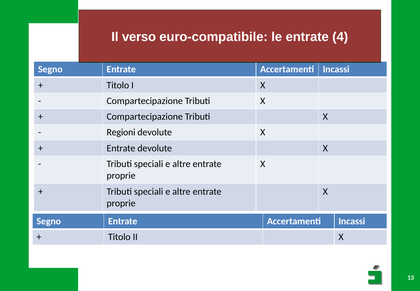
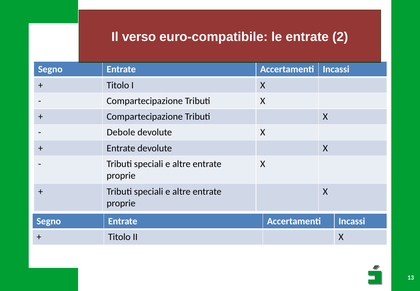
4: 4 -> 2
Regioni: Regioni -> Debole
